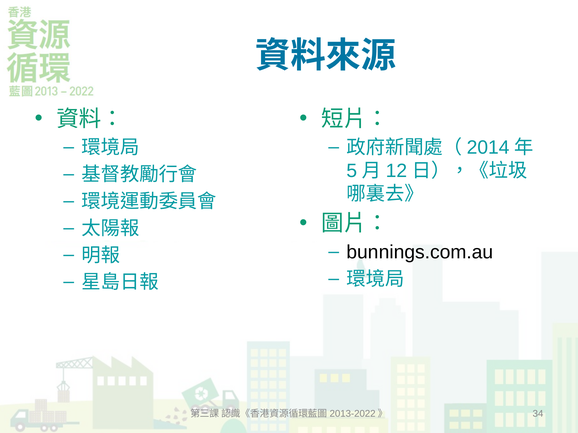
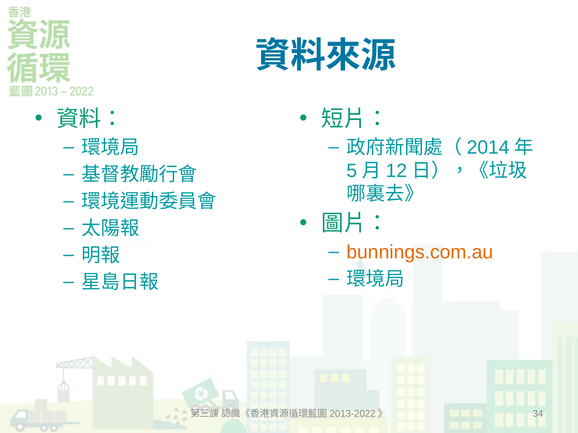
bunnings.com.au colour: black -> orange
